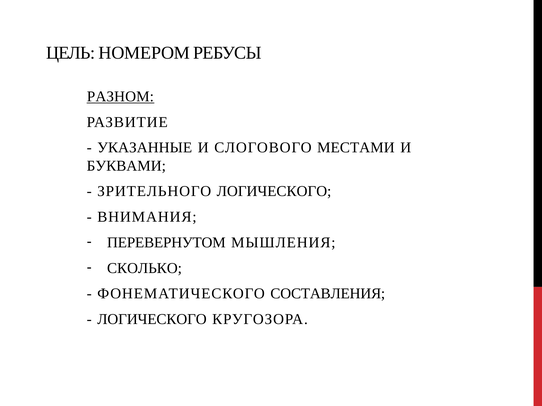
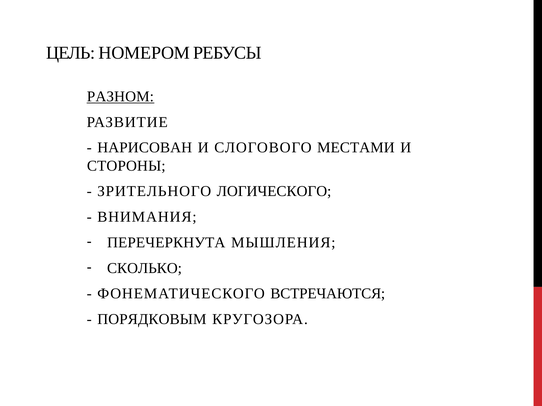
УКАЗАННЫЕ: УКАЗАННЫЕ -> НАРИСОВАН
БУКВАМИ: БУКВАМИ -> СТОРОНЫ
ПЕРЕВЕРНУТОМ: ПЕРЕВЕРНУТОМ -> ПЕРЕЧЕРКНУТА
СОСТАВЛЕНИЯ: СОСТАВЛЕНИЯ -> ВСТРЕЧАЮТСЯ
ЛОГИЧЕСКОГО at (152, 320): ЛОГИЧЕСКОГО -> ПОРЯДКОВЫМ
